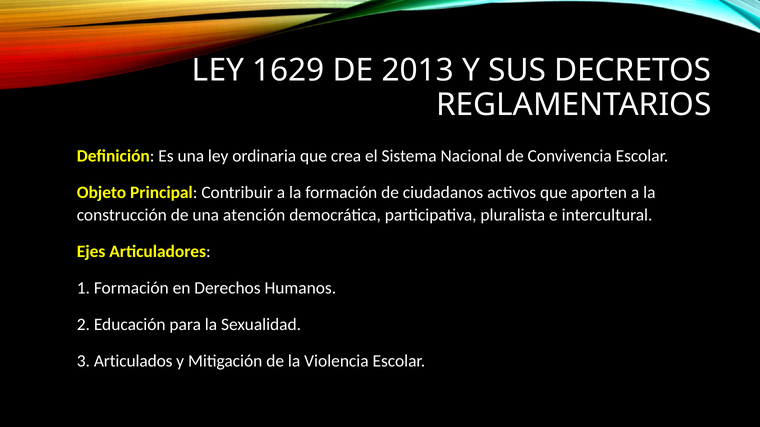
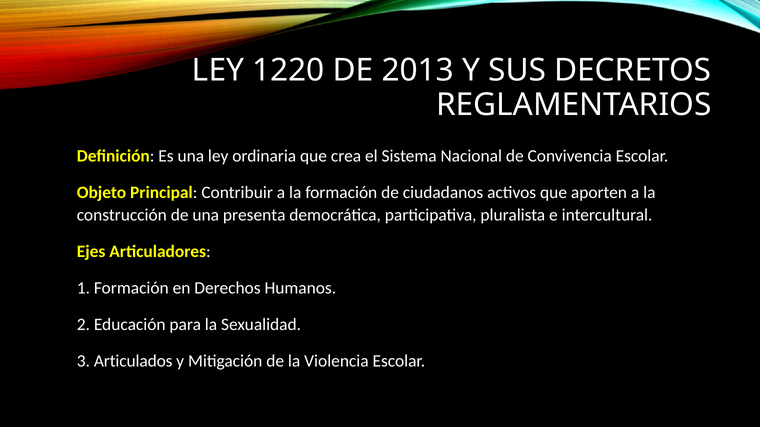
1629: 1629 -> 1220
atención: atención -> presenta
